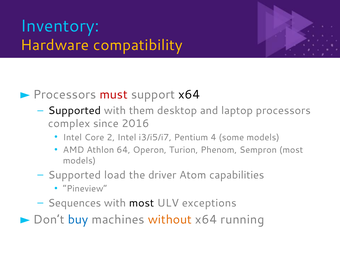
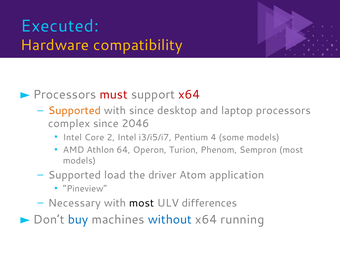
Inventory: Inventory -> Executed
x64 at (189, 95) colour: black -> red
Supported at (74, 111) colour: black -> orange
with them: them -> since
2016: 2016 -> 2046
capabilities: capabilities -> application
Sequences: Sequences -> Necessary
exceptions: exceptions -> differences
without colour: orange -> blue
